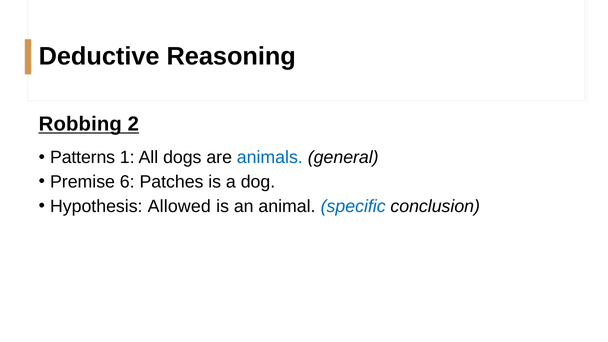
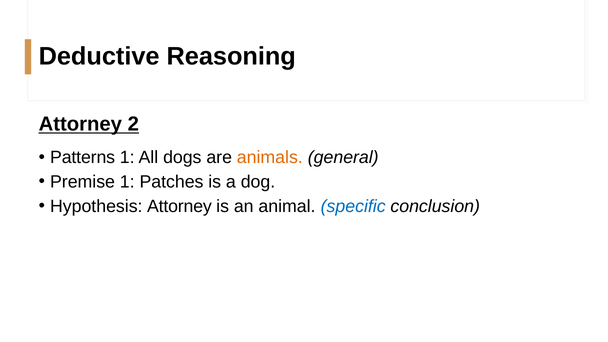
Robbing at (80, 124): Robbing -> Attorney
animals colour: blue -> orange
Premise 6: 6 -> 1
Hypothesis Allowed: Allowed -> Attorney
